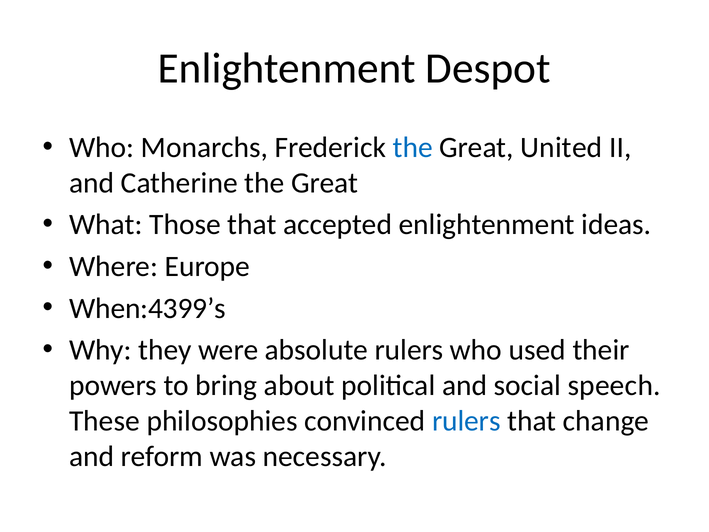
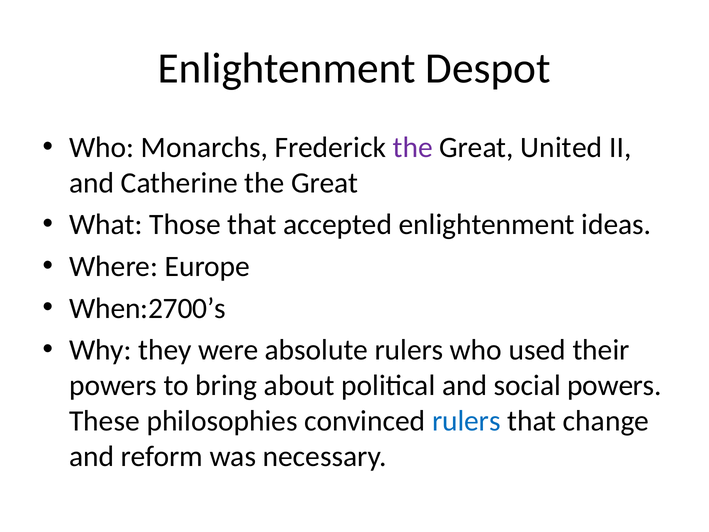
the at (413, 147) colour: blue -> purple
When:4399’s: When:4399’s -> When:2700’s
social speech: speech -> powers
